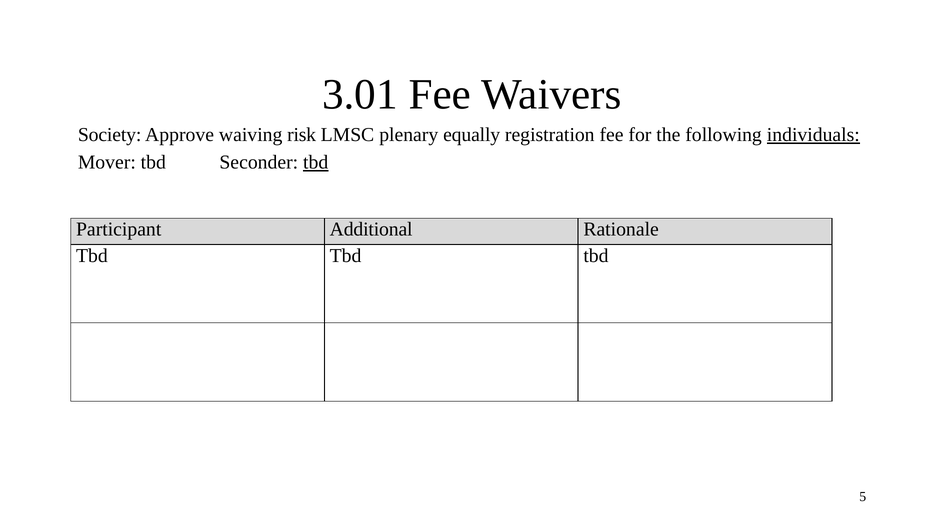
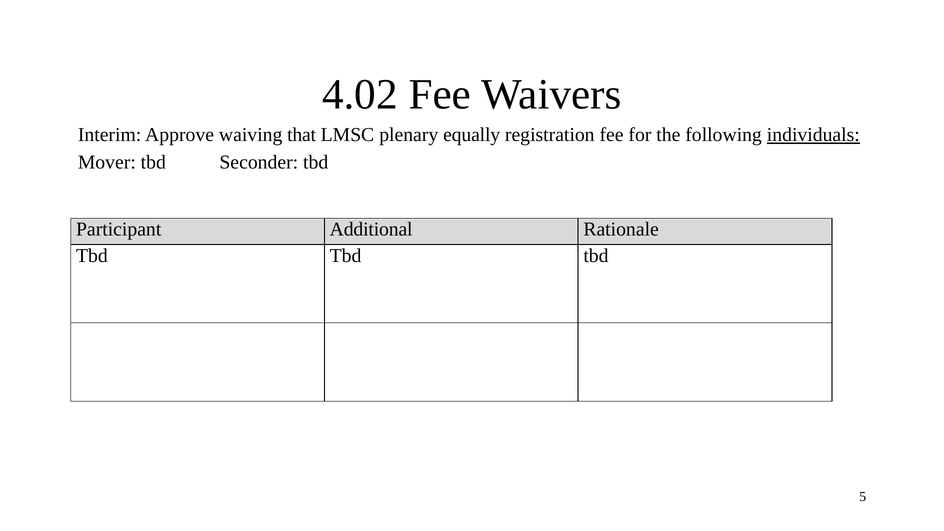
3.01: 3.01 -> 4.02
Society: Society -> Interim
risk: risk -> that
tbd at (316, 162) underline: present -> none
